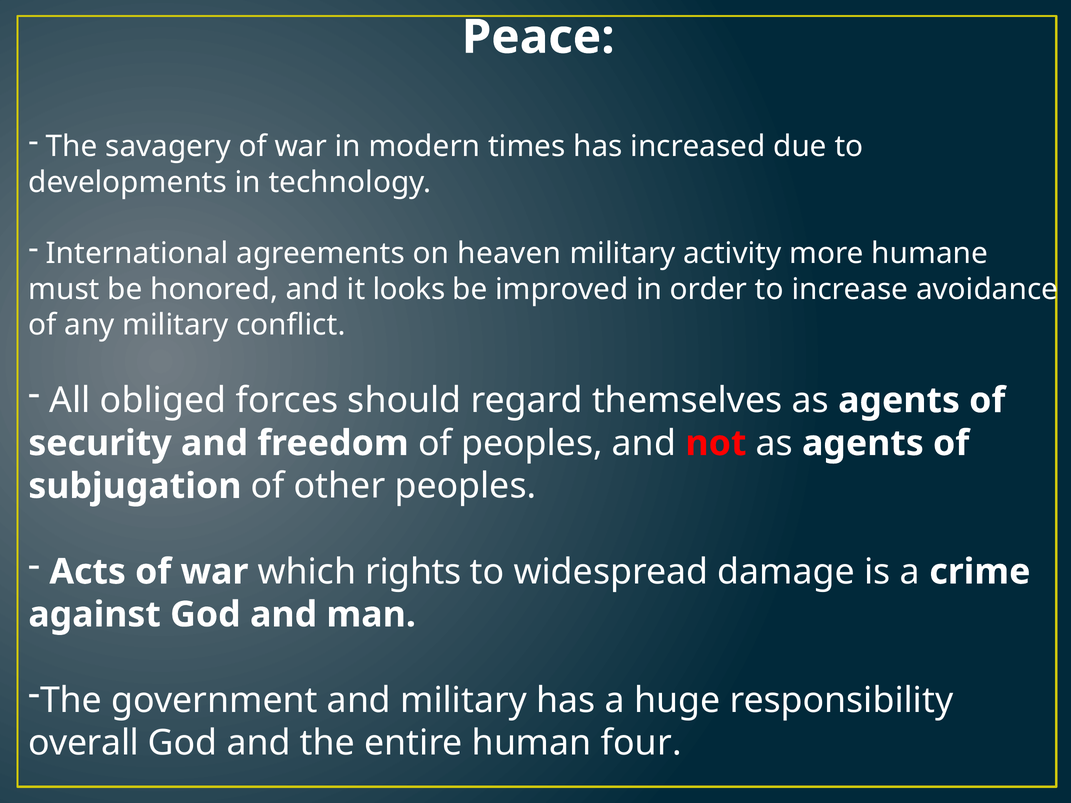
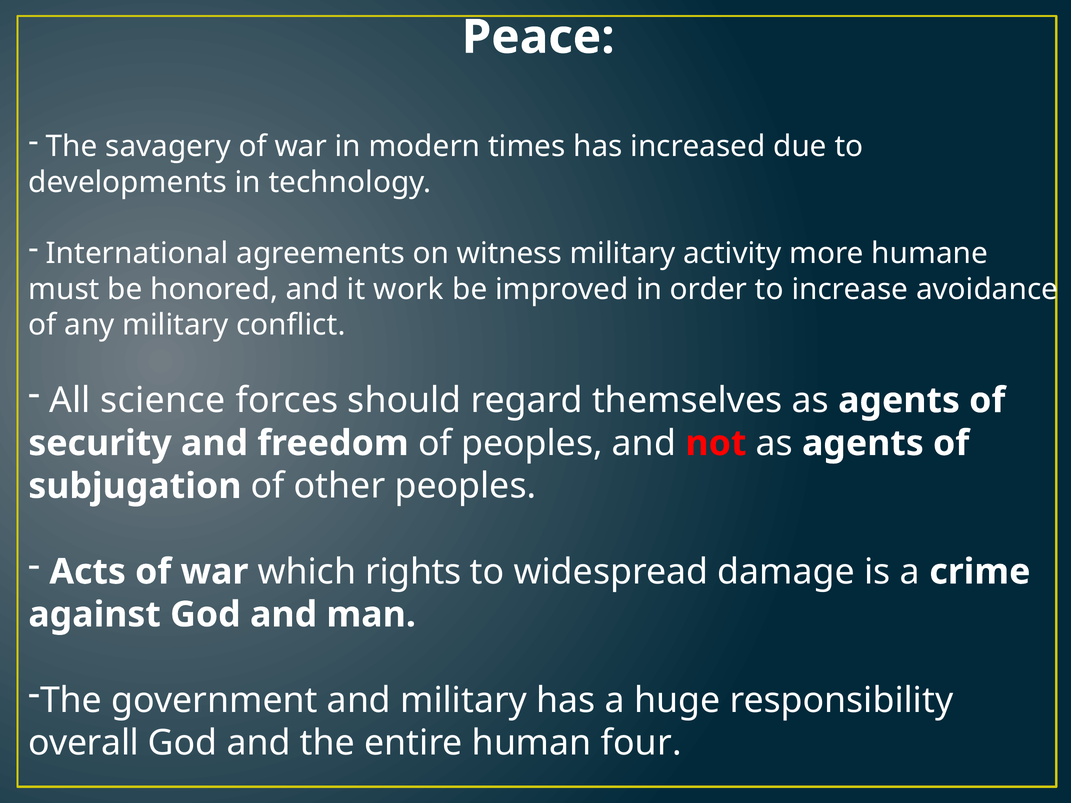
heaven: heaven -> witness
looks: looks -> work
obliged: obliged -> science
